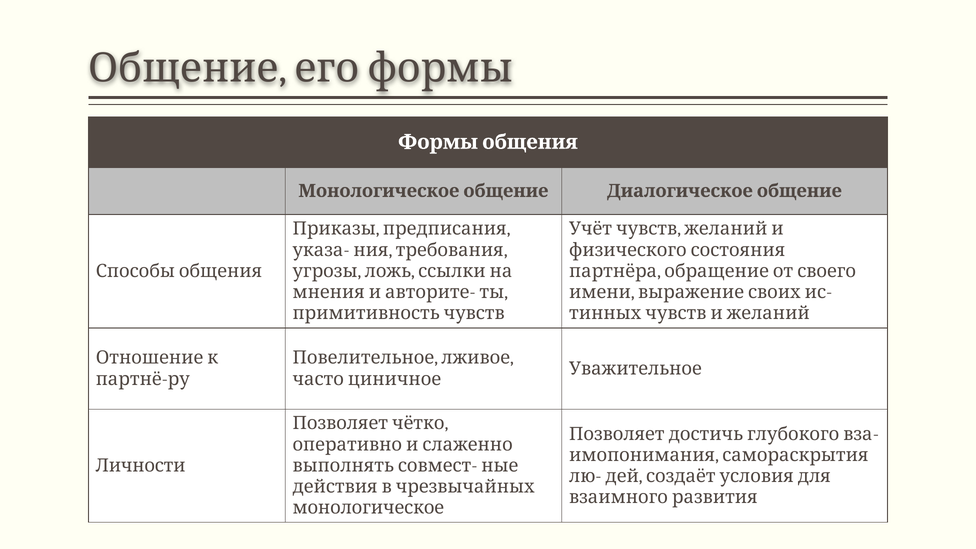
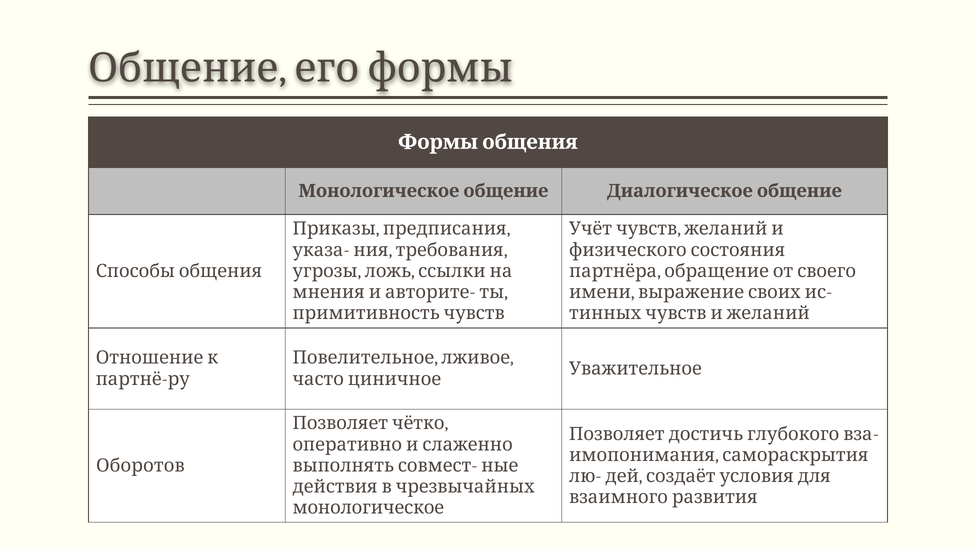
Личности: Личности -> Оборотов
